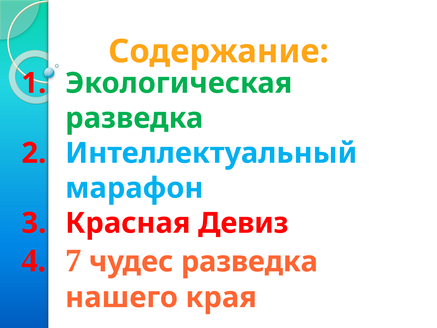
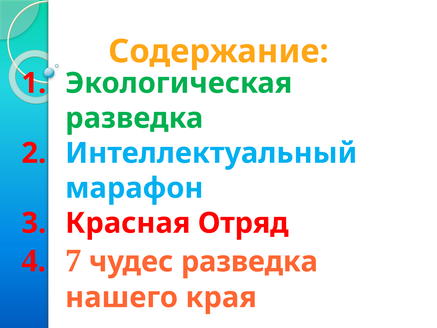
Девиз: Девиз -> Отряд
